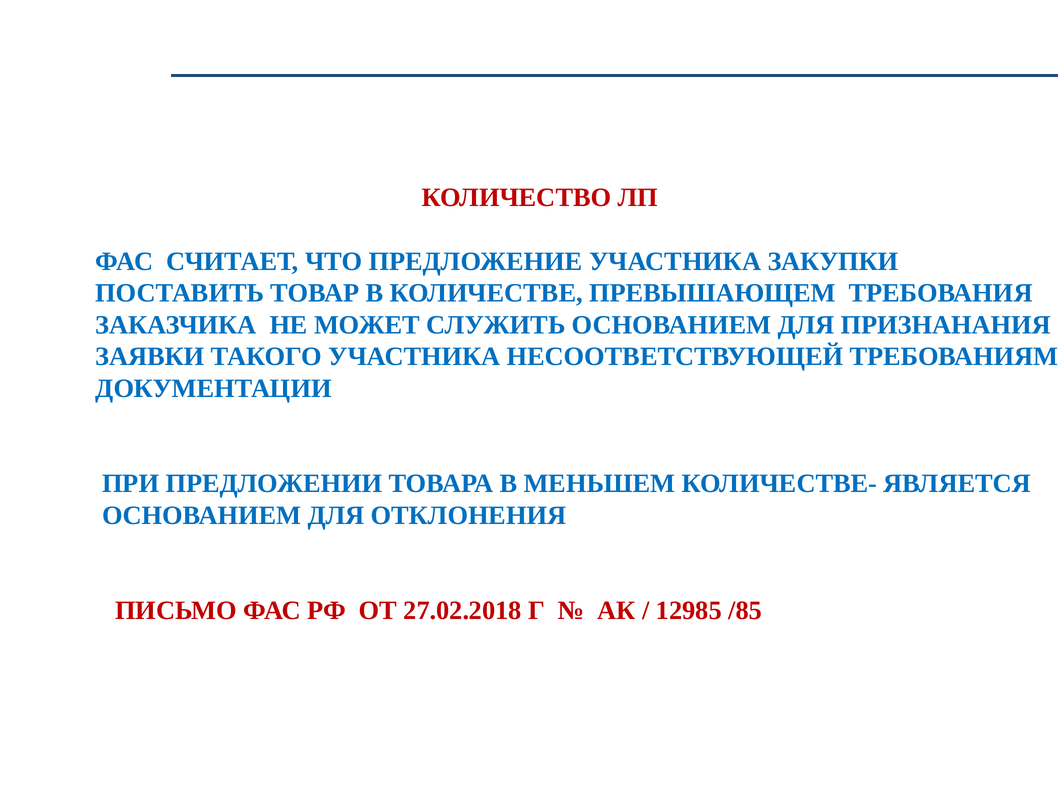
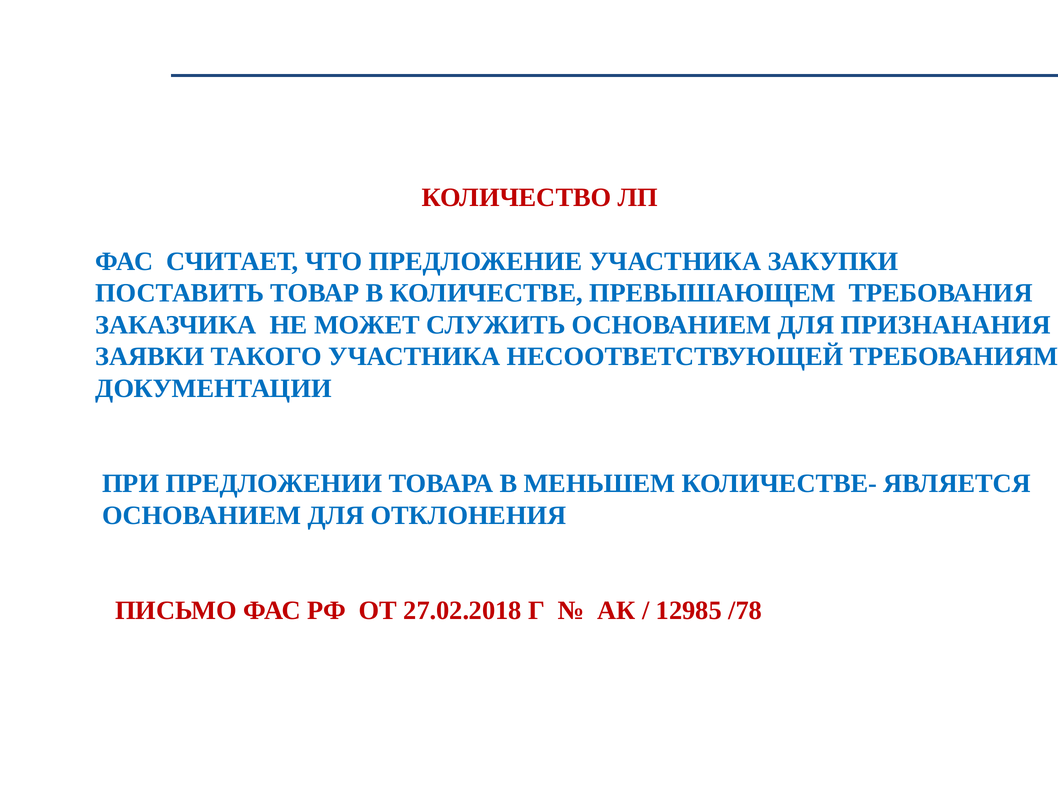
/85: /85 -> /78
